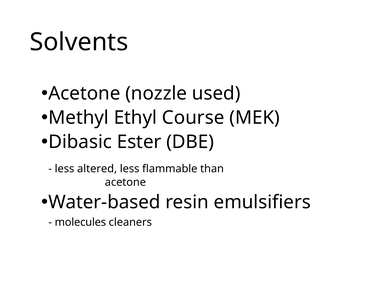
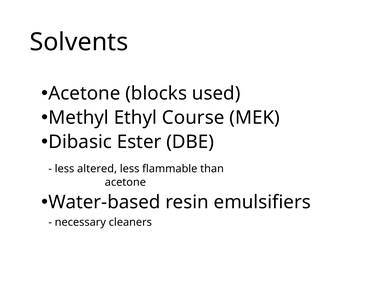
nozzle: nozzle -> blocks
molecules: molecules -> necessary
